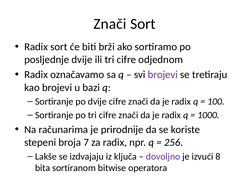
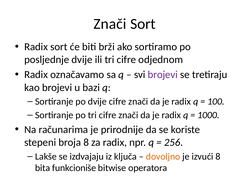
broja 7: 7 -> 8
dovoljno colour: purple -> orange
sortiranom: sortiranom -> funkcioniše
